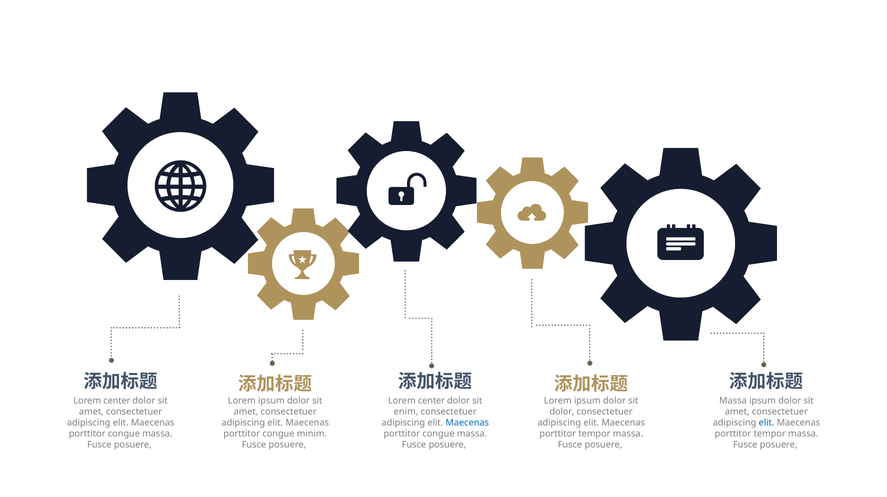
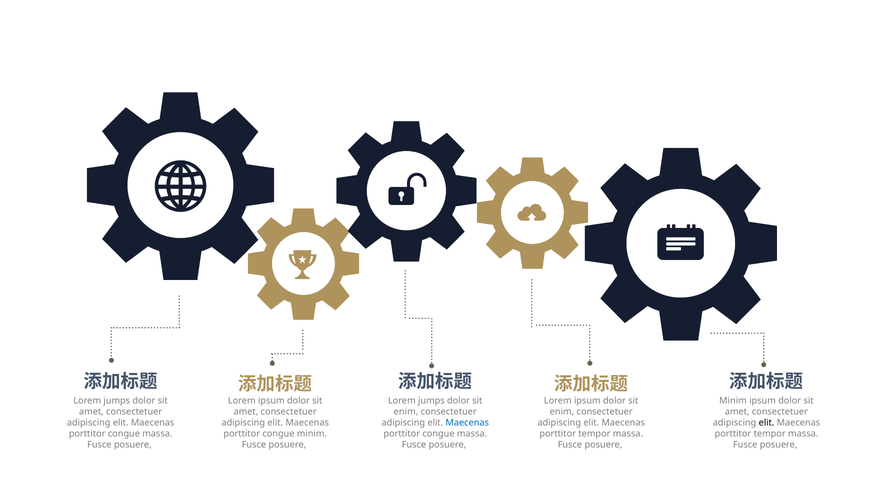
center at (117, 401): center -> jumps
center at (431, 401): center -> jumps
Massa at (733, 401): Massa -> Minim
dolor at (562, 412): dolor -> enim
elit at (767, 423) colour: blue -> black
